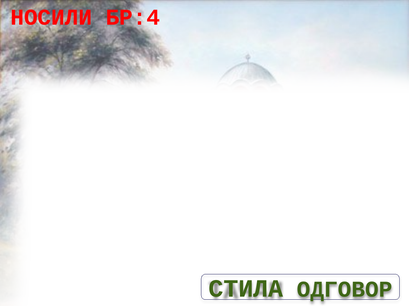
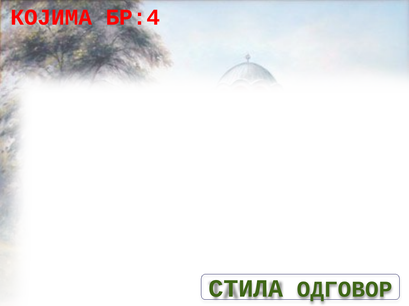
НОСИЛИ: НОСИЛИ -> КОЈИМА
